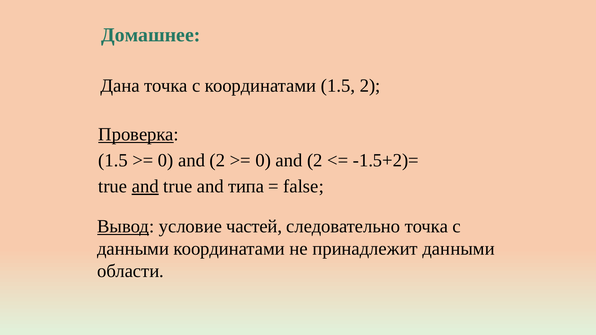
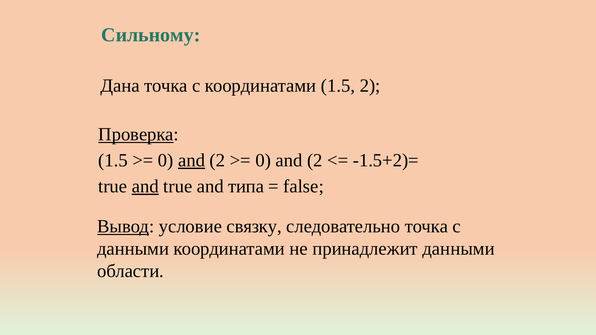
Домашнее: Домашнее -> Сильному
and at (192, 160) underline: none -> present
частей: частей -> связку
